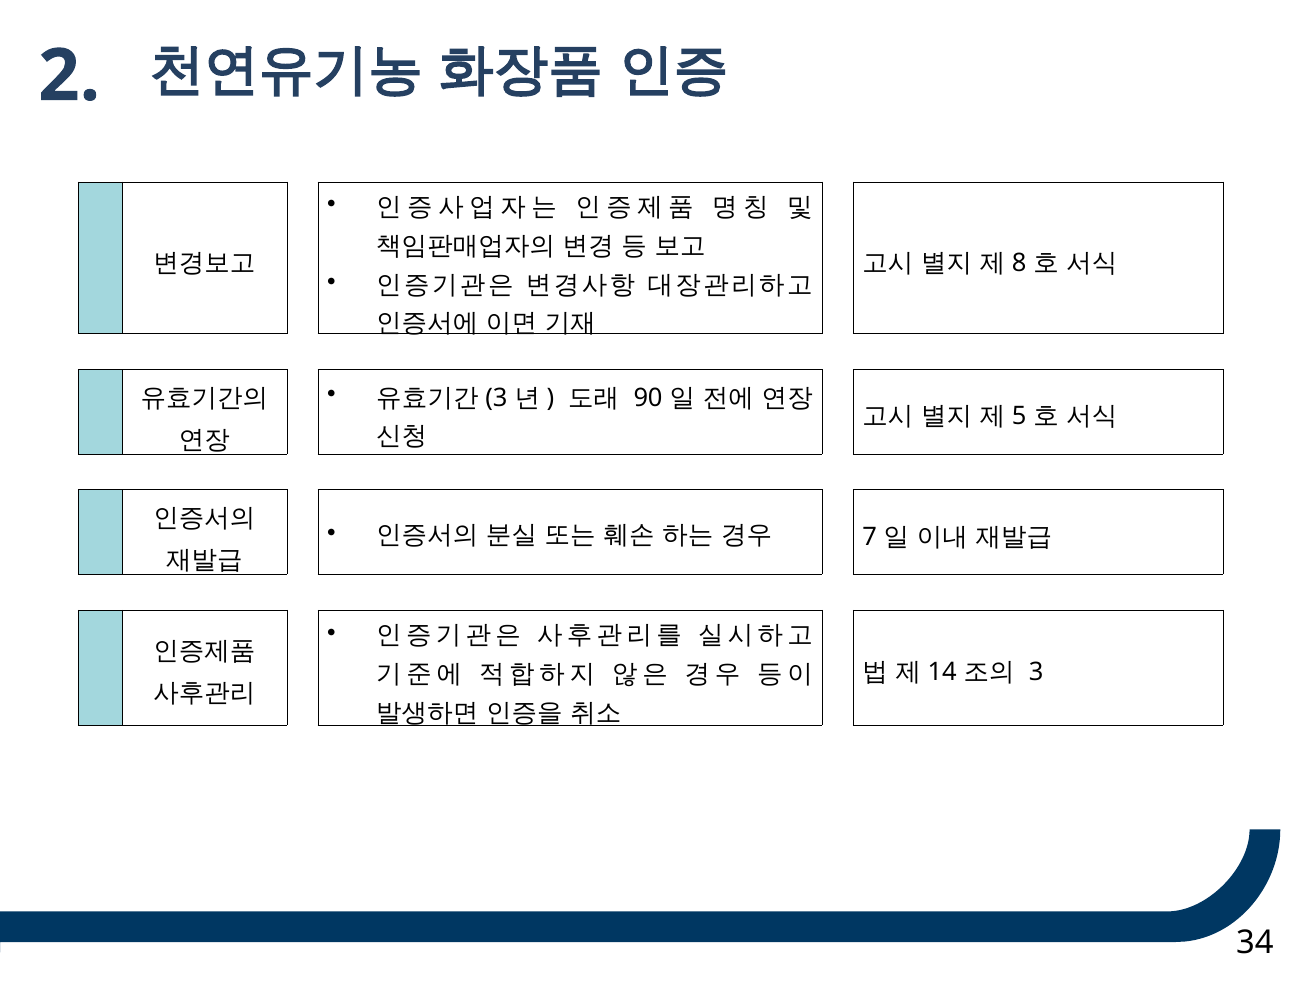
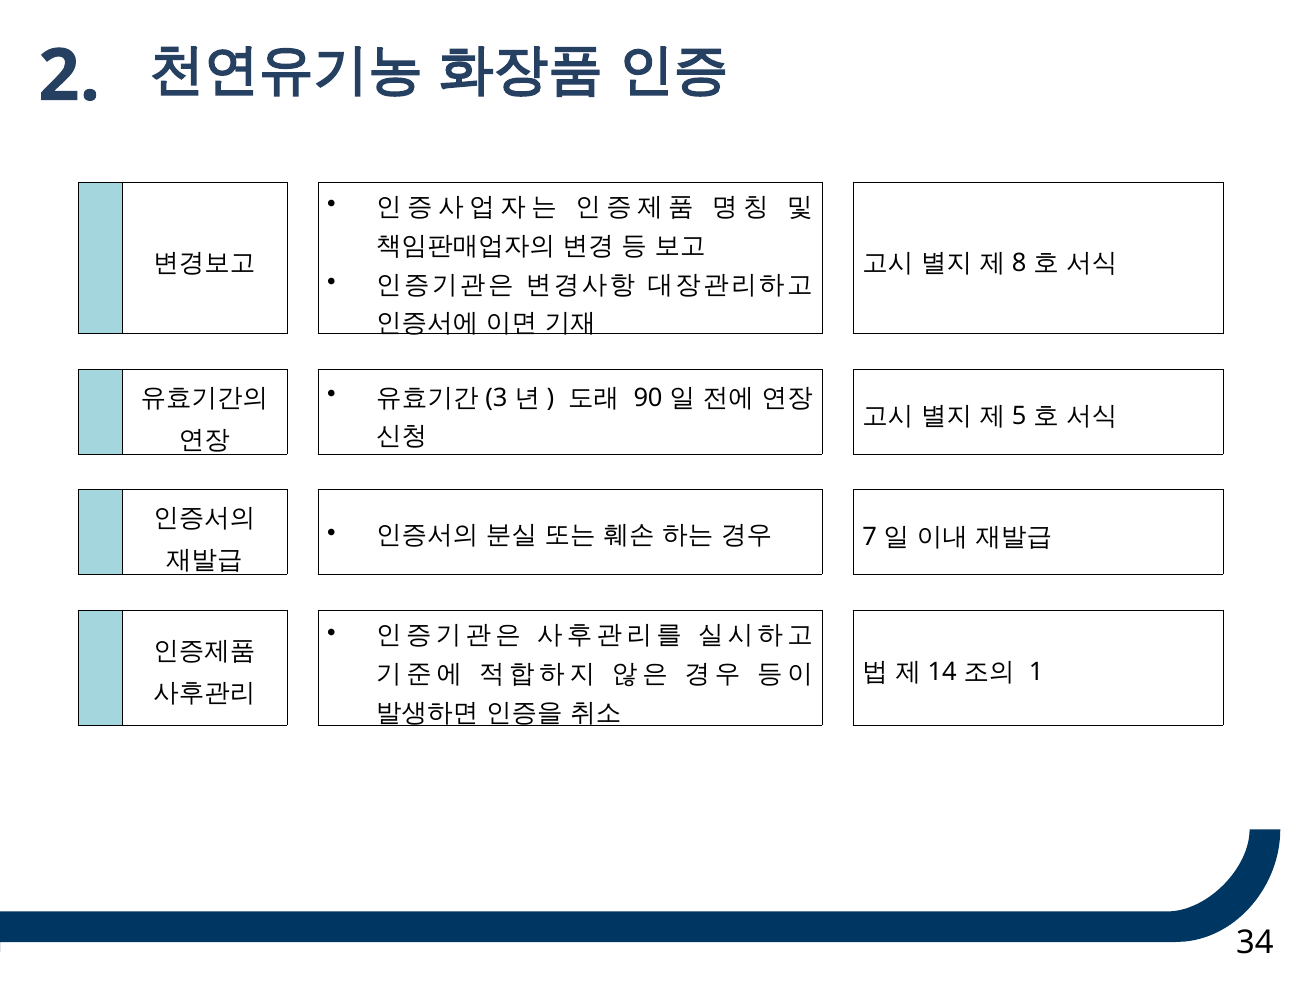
3 at (1036, 673): 3 -> 1
